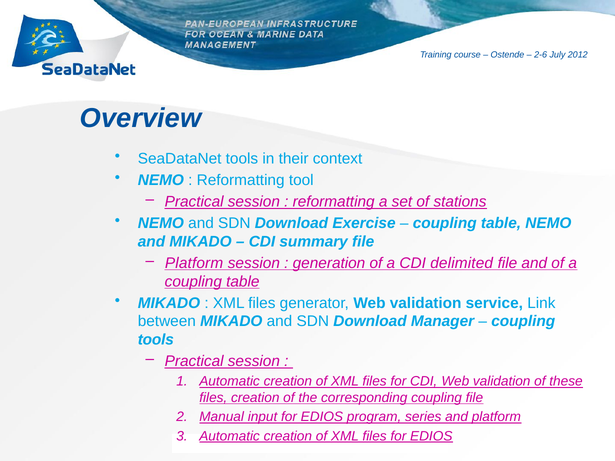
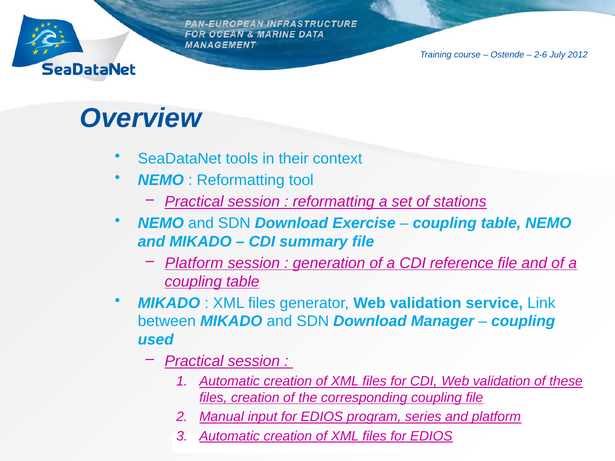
delimited: delimited -> reference
tools at (156, 340): tools -> used
